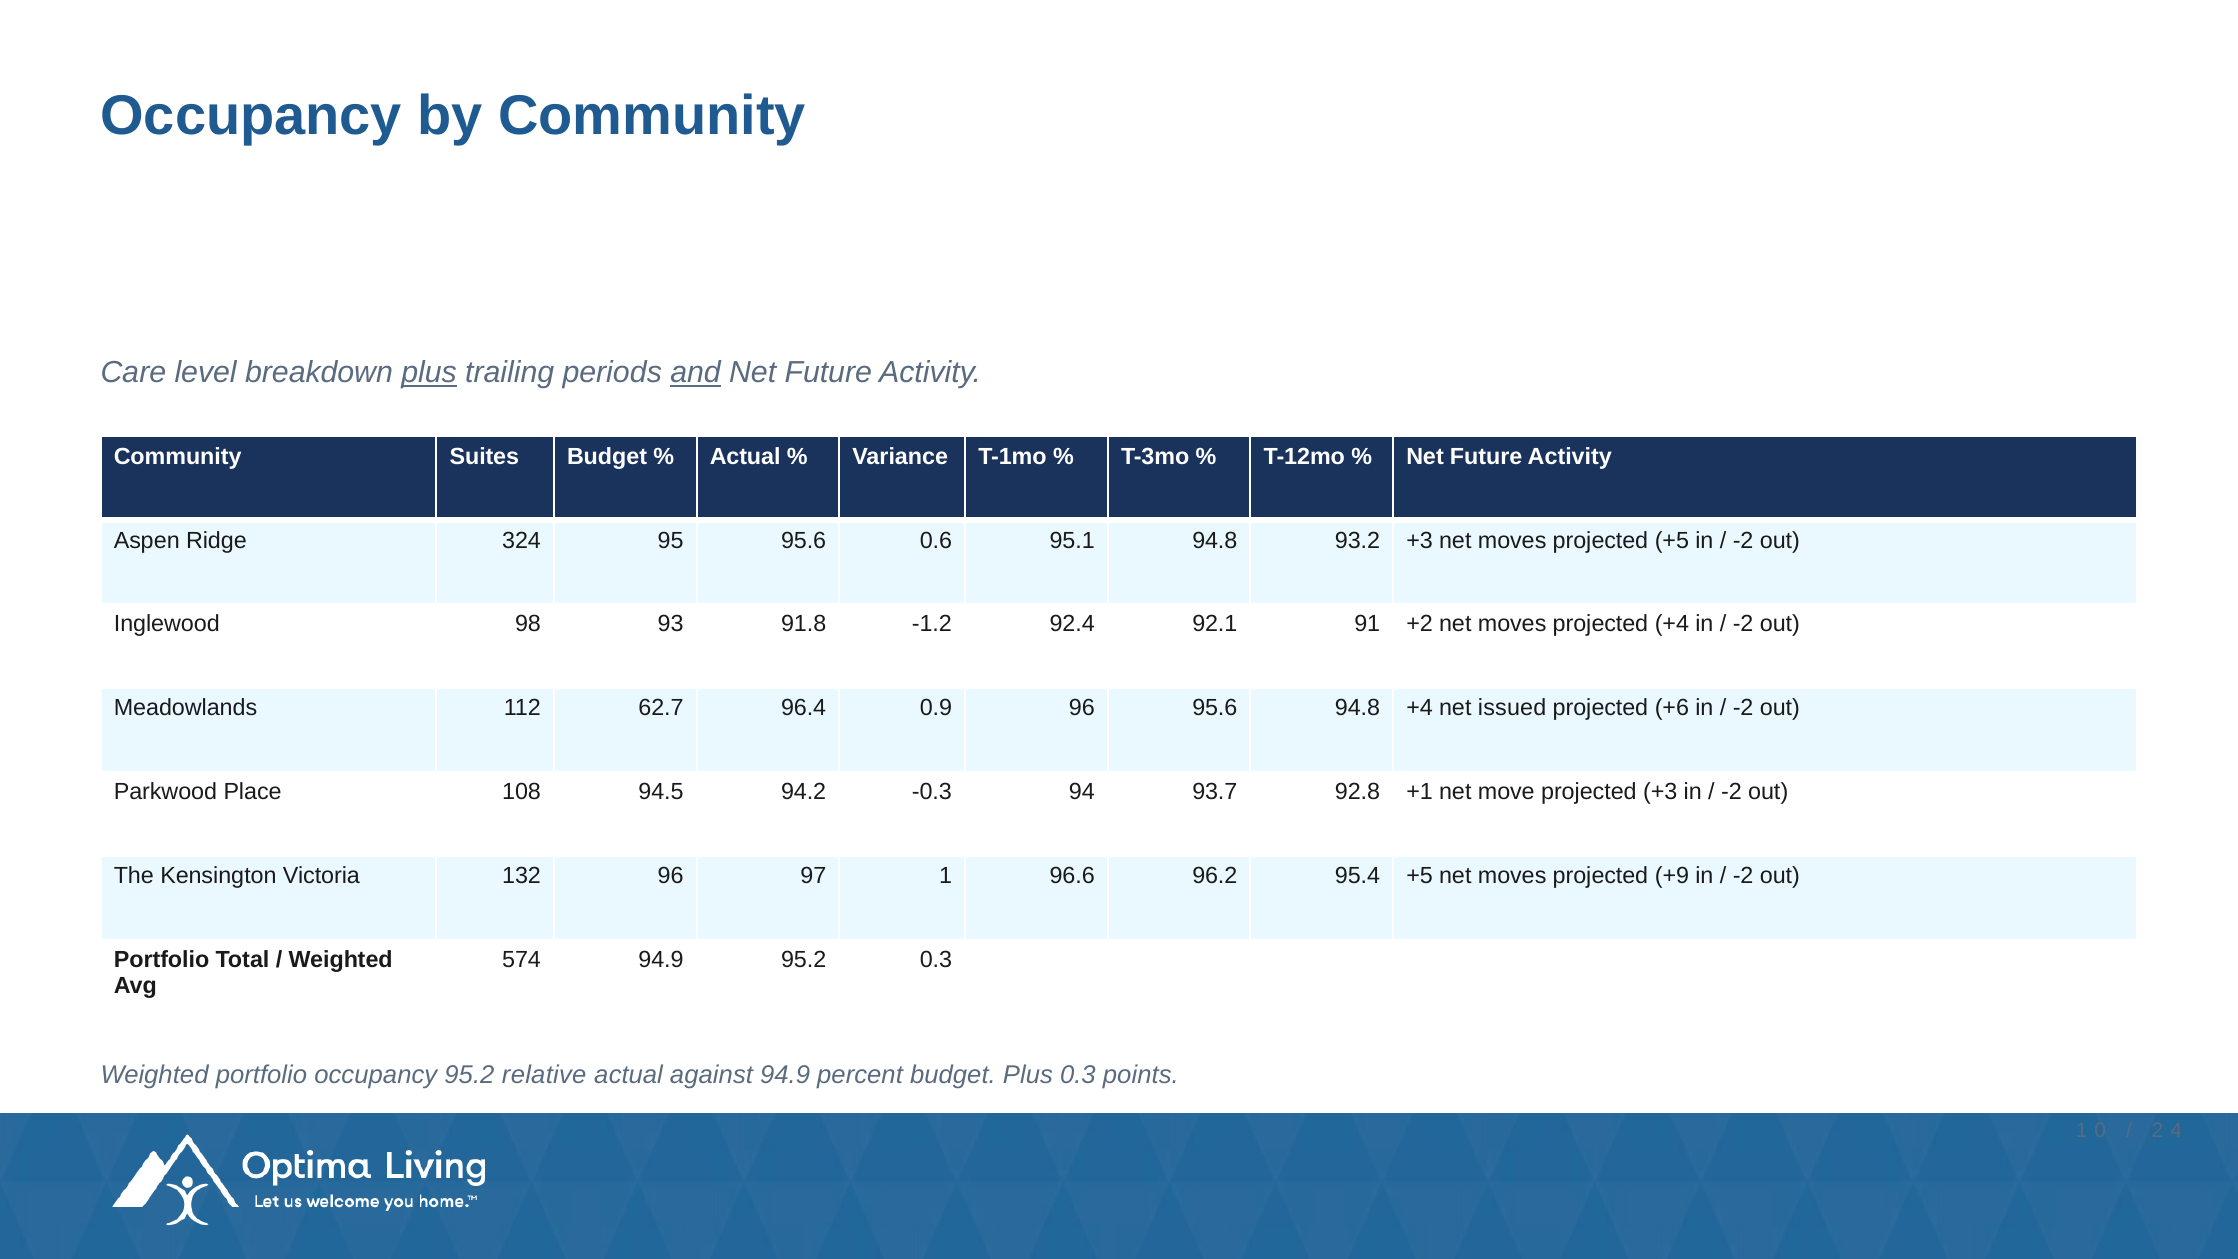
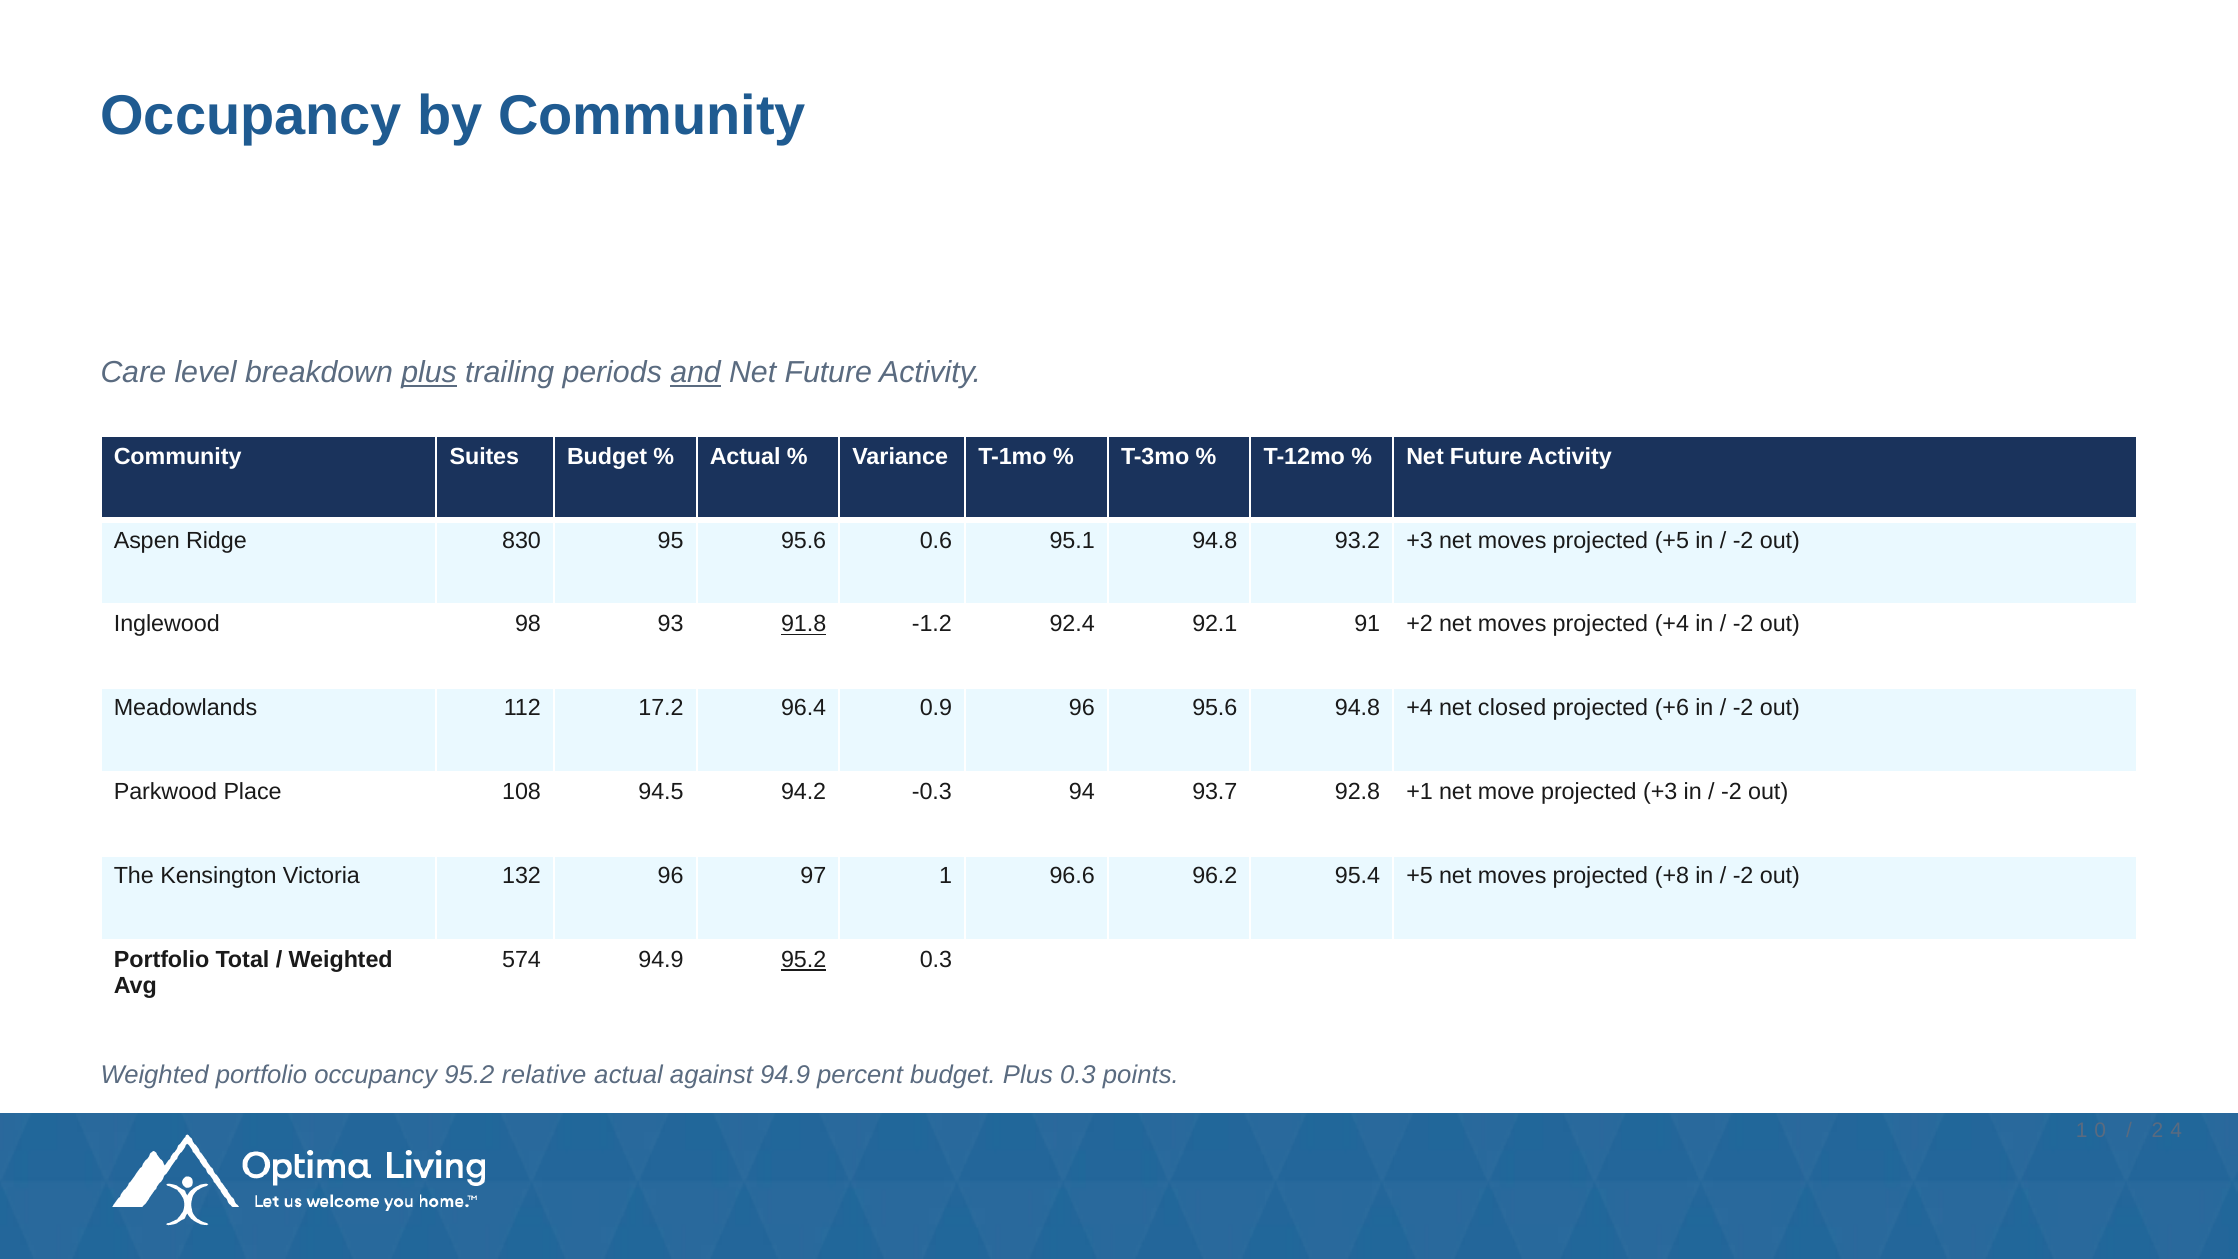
324: 324 -> 830
91.8 underline: none -> present
62.7: 62.7 -> 17.2
issued: issued -> closed
+9: +9 -> +8
95.2 at (804, 960) underline: none -> present
